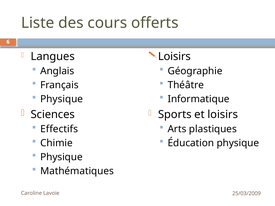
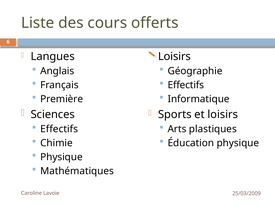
Théâtre at (186, 85): Théâtre -> Effectifs
Physique at (62, 99): Physique -> Première
